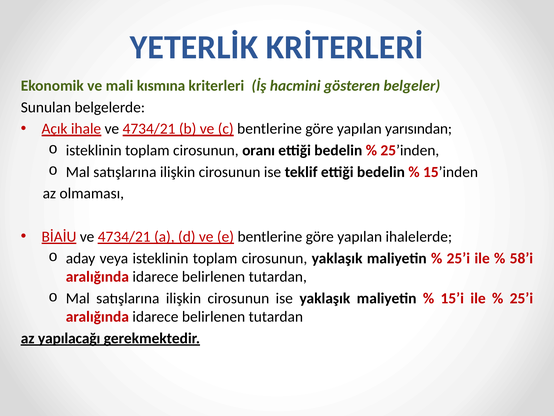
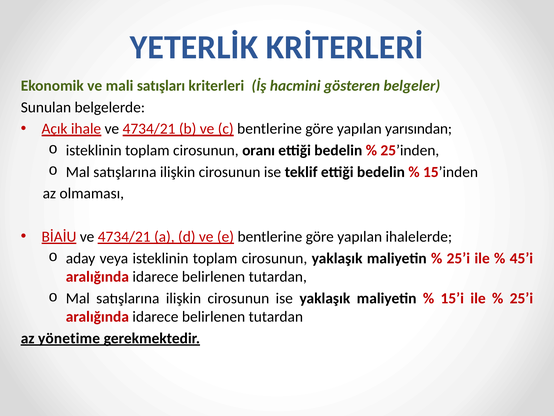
kısmına: kısmına -> satışları
58’i: 58’i -> 45’i
yapılacağı: yapılacağı -> yönetime
